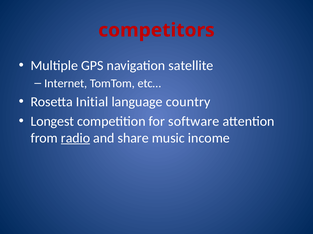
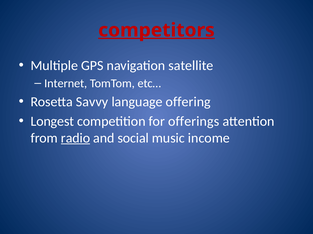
competitors underline: none -> present
Initial: Initial -> Savvy
country: country -> offering
software: software -> offerings
share: share -> social
